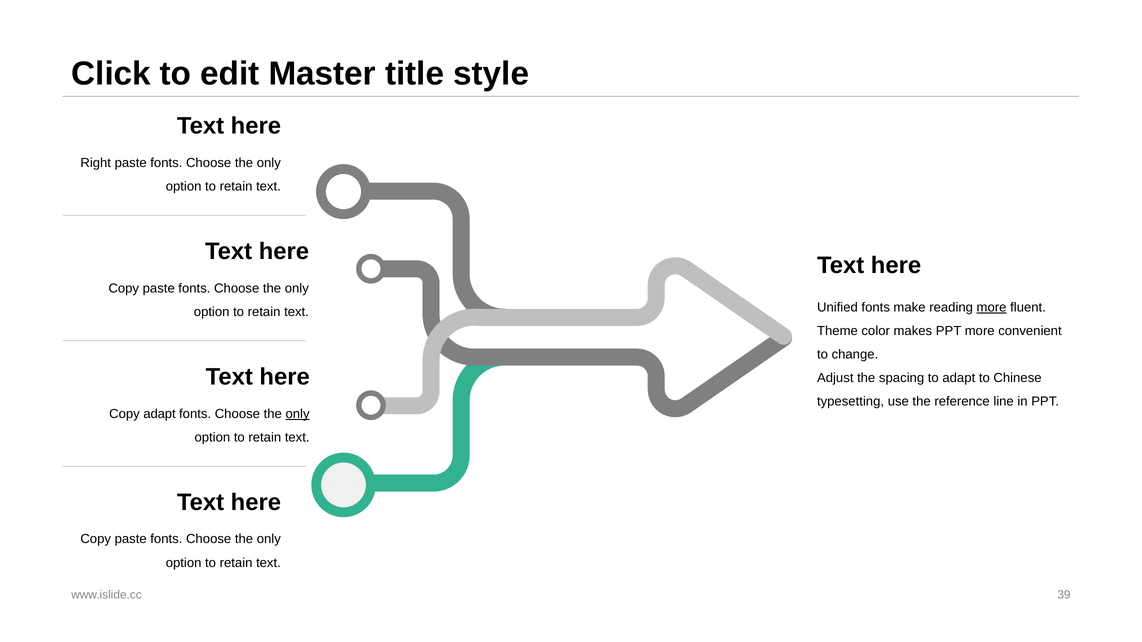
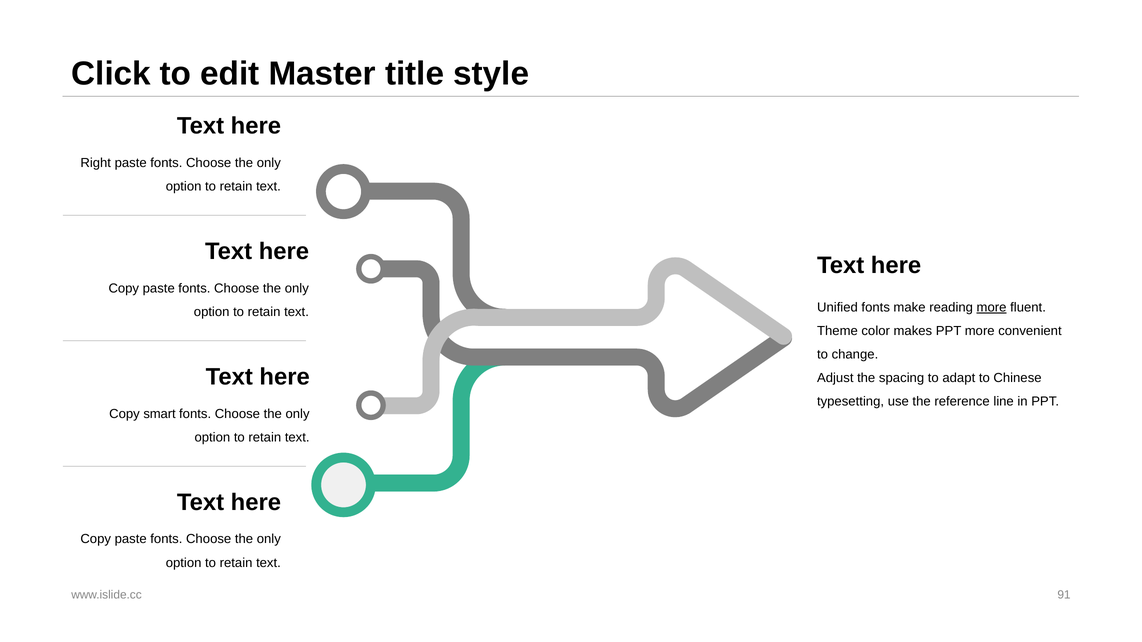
Copy adapt: adapt -> smart
only at (298, 414) underline: present -> none
39: 39 -> 91
